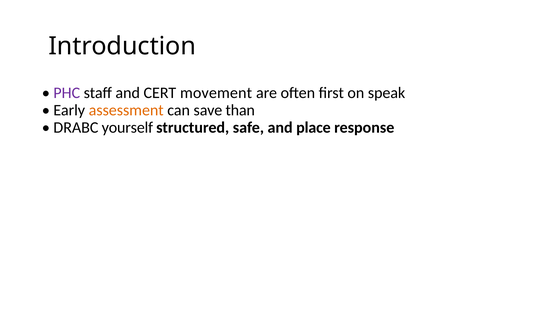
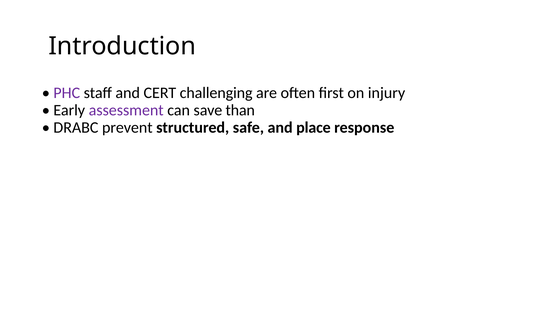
movement: movement -> challenging
speak: speak -> injury
assessment colour: orange -> purple
yourself: yourself -> prevent
